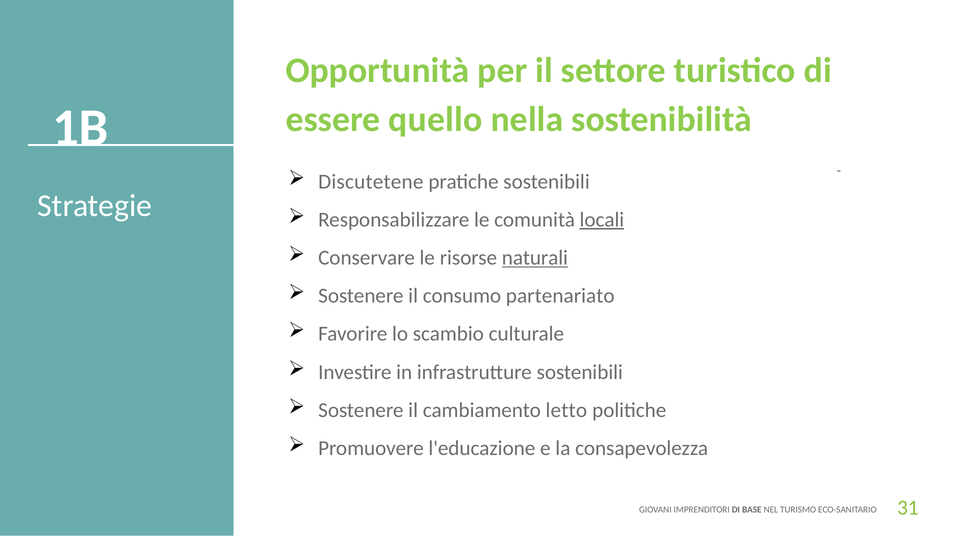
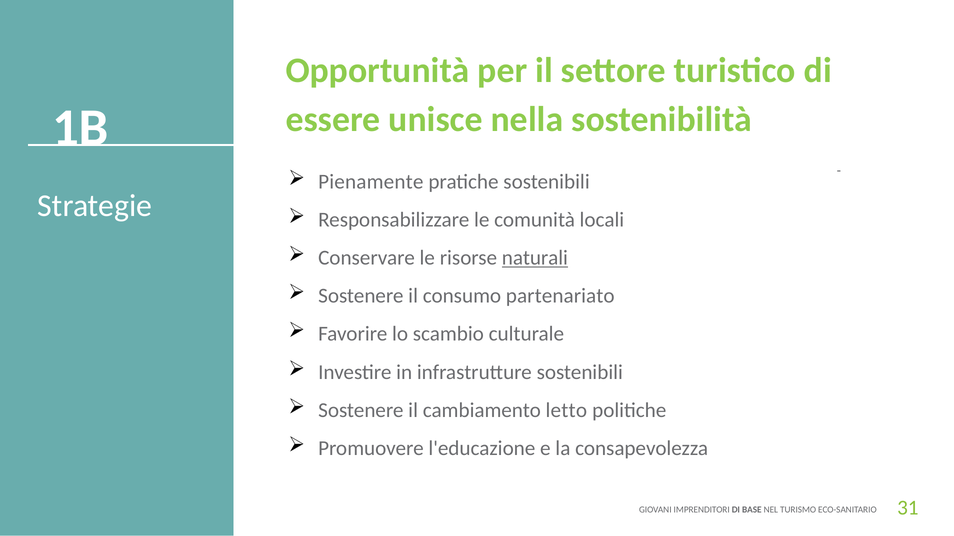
quello: quello -> unisce
Discutetene: Discutetene -> Pienamente
locali underline: present -> none
